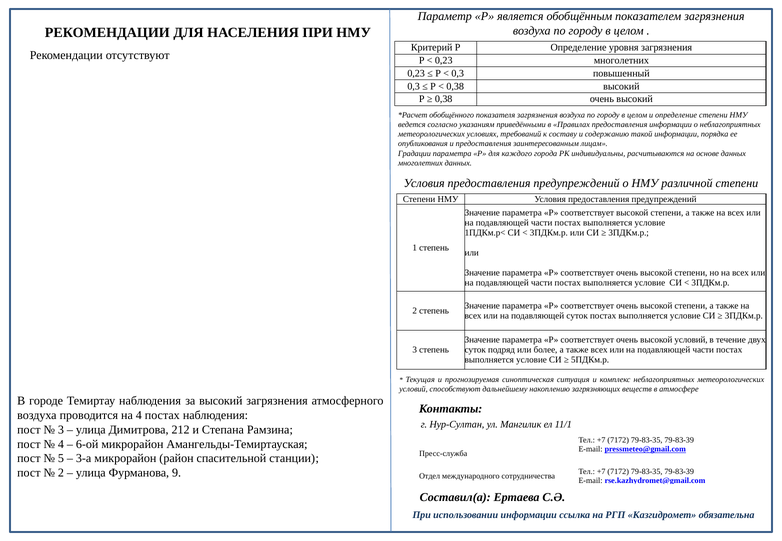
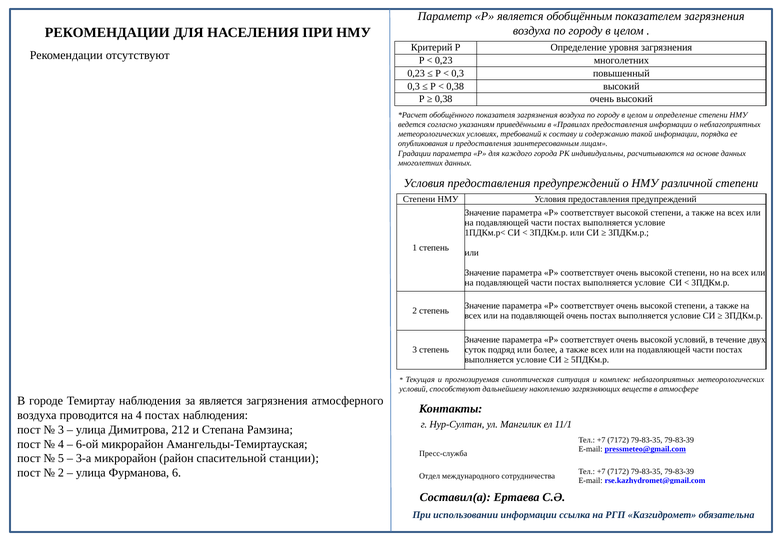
подавляющей суток: суток -> очень
за высокий: высокий -> является
9: 9 -> 6
